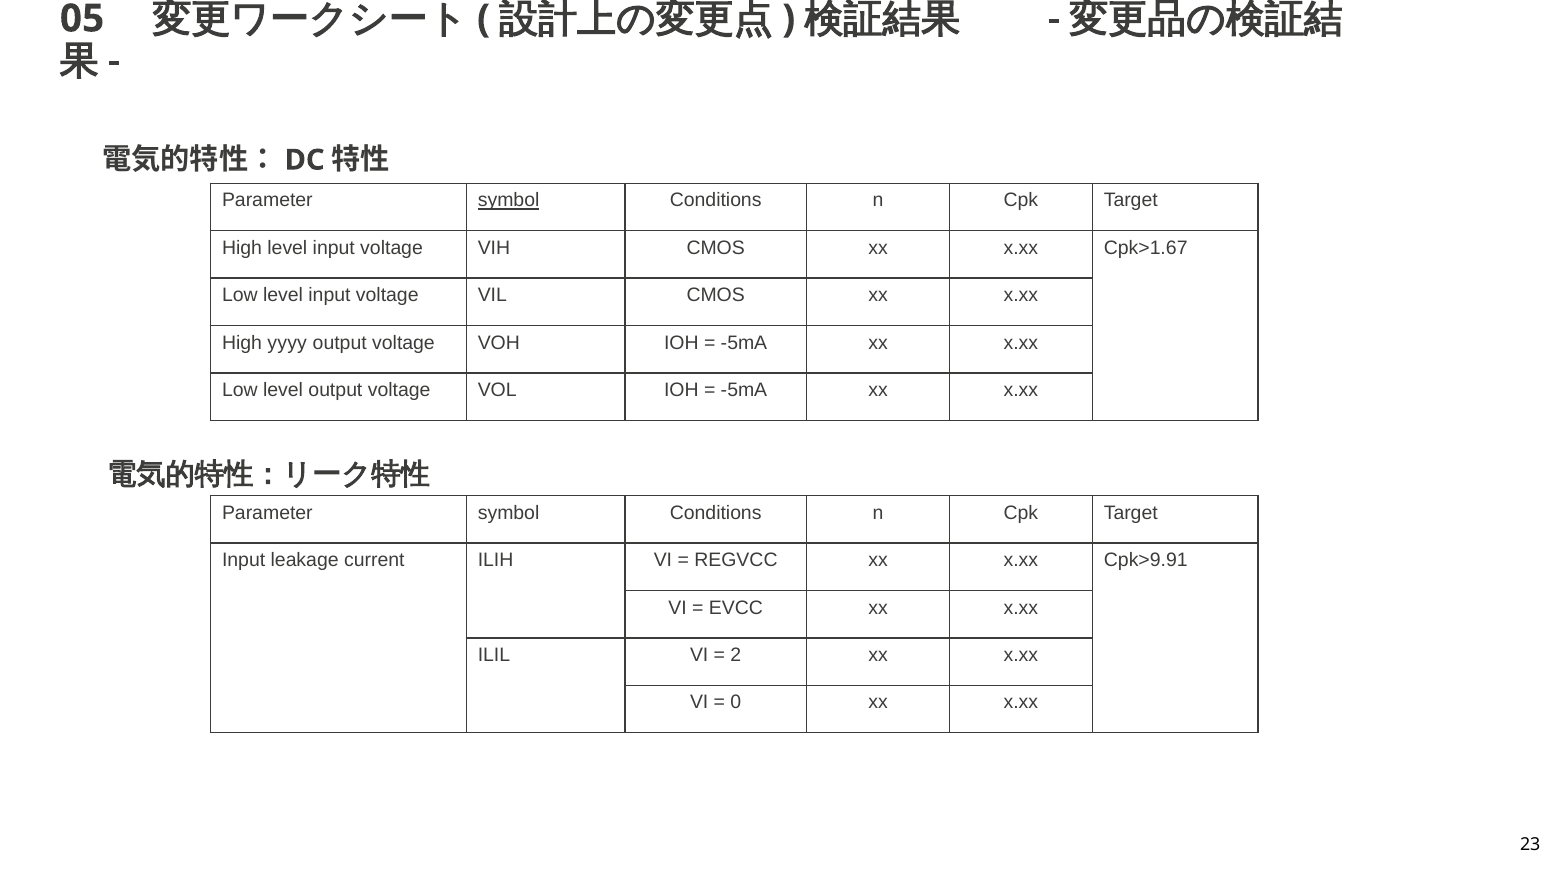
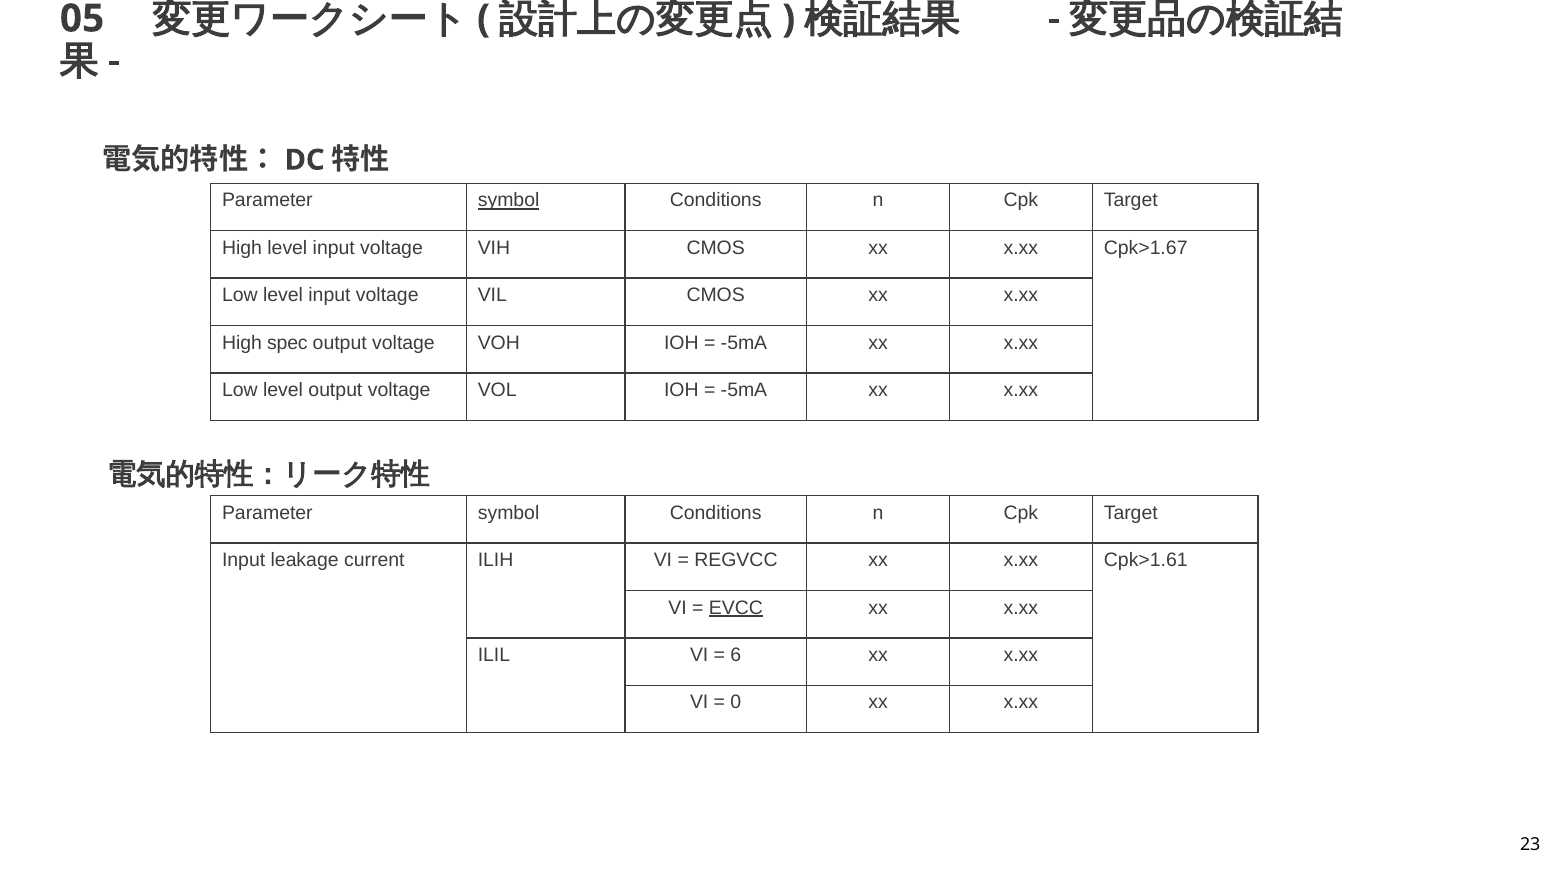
yyyy: yyyy -> spec
Cpk>9.91: Cpk>9.91 -> Cpk>1.61
EVCC underline: none -> present
2: 2 -> 6
